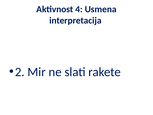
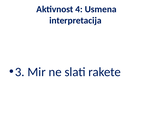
2: 2 -> 3
